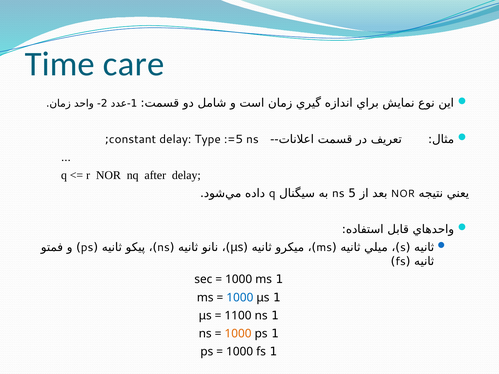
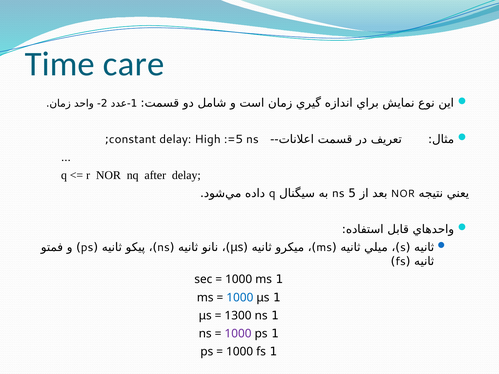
Type: Type -> High
1100: 1100 -> 1300
1000 at (238, 334) colour: orange -> purple
